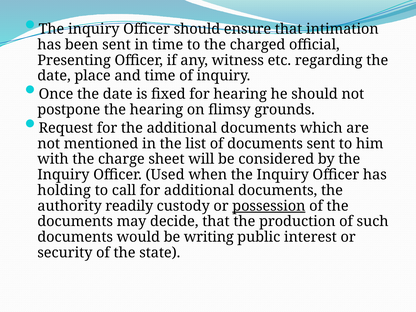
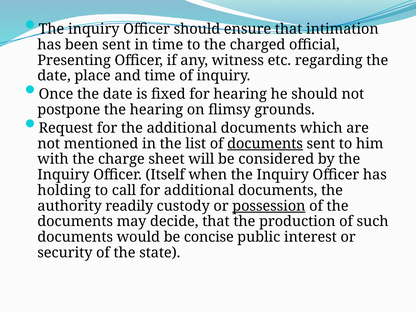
documents at (265, 144) underline: none -> present
Used: Used -> Itself
writing: writing -> concise
